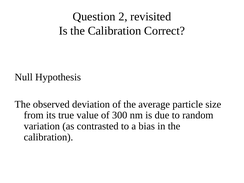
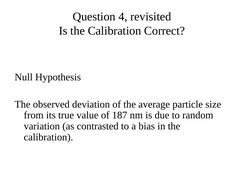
2: 2 -> 4
300: 300 -> 187
